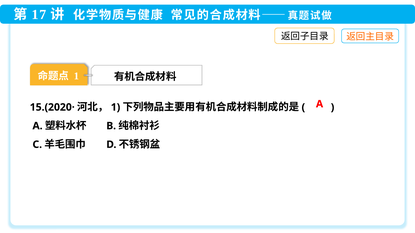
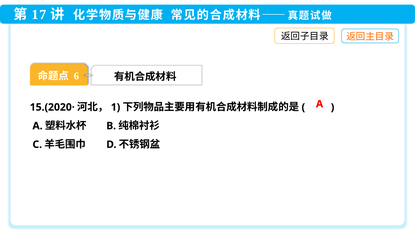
1 at (76, 76): 1 -> 6
